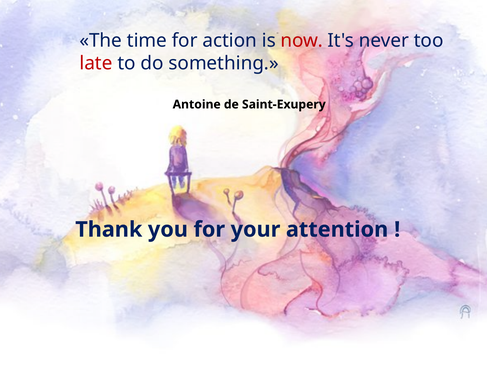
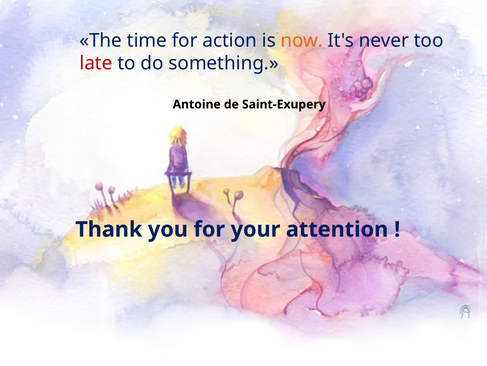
now colour: red -> orange
